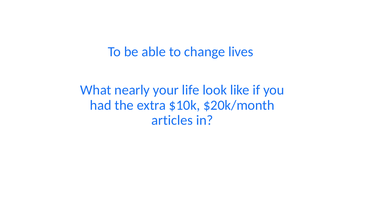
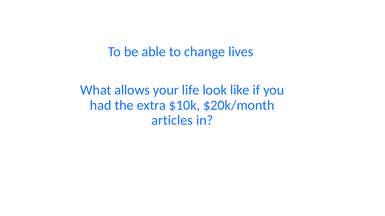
nearly: nearly -> allows
